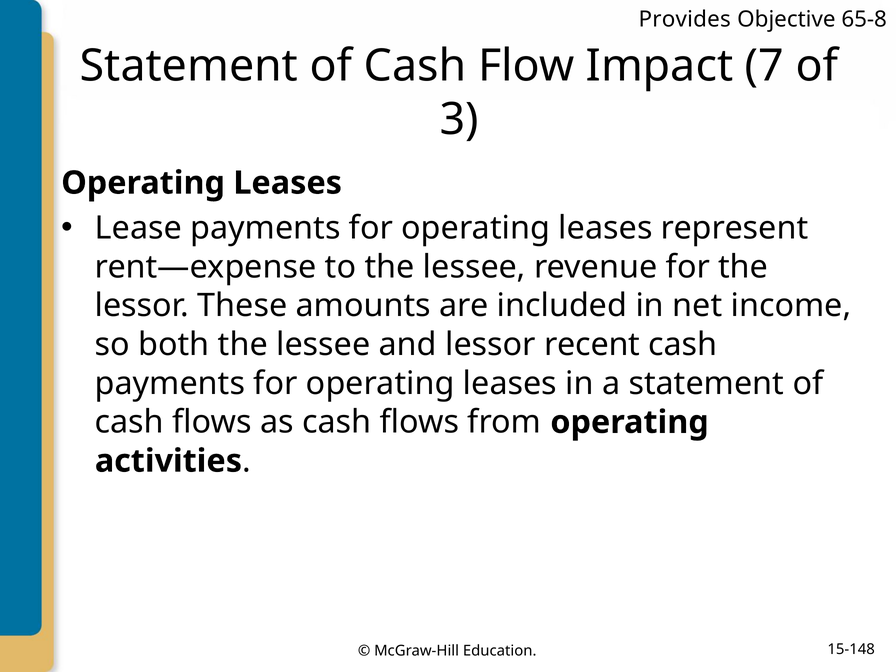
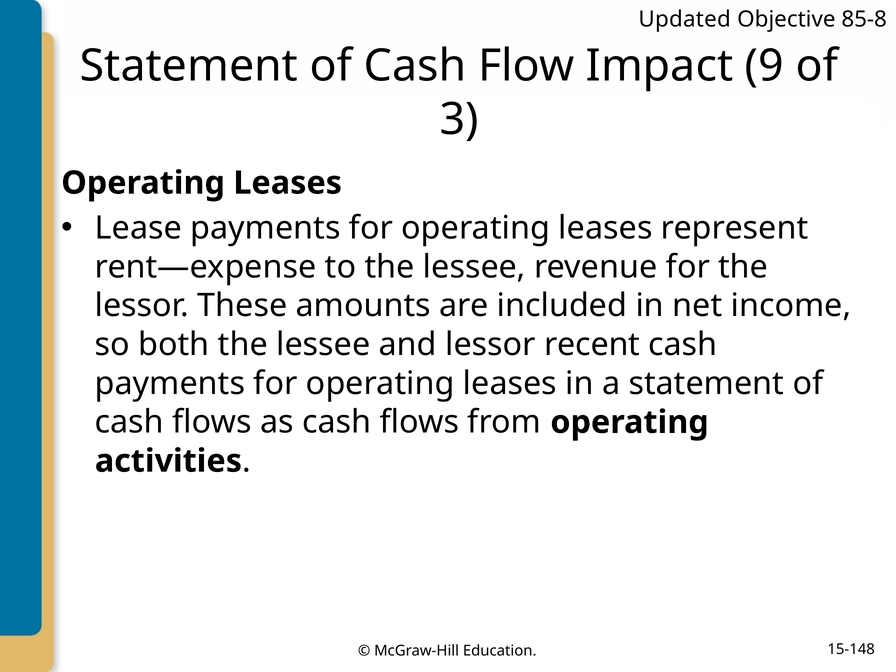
Provides: Provides -> Updated
65-8: 65-8 -> 85-8
7: 7 -> 9
